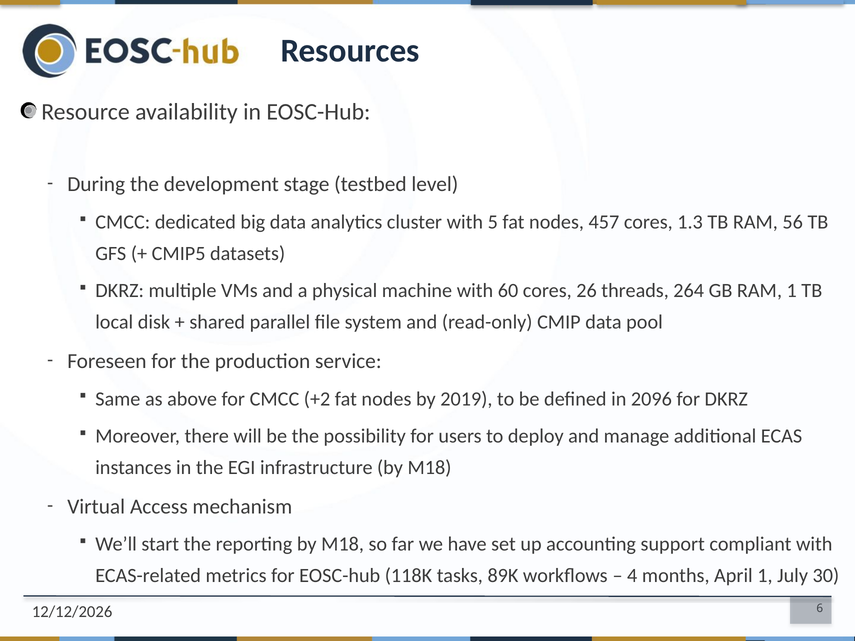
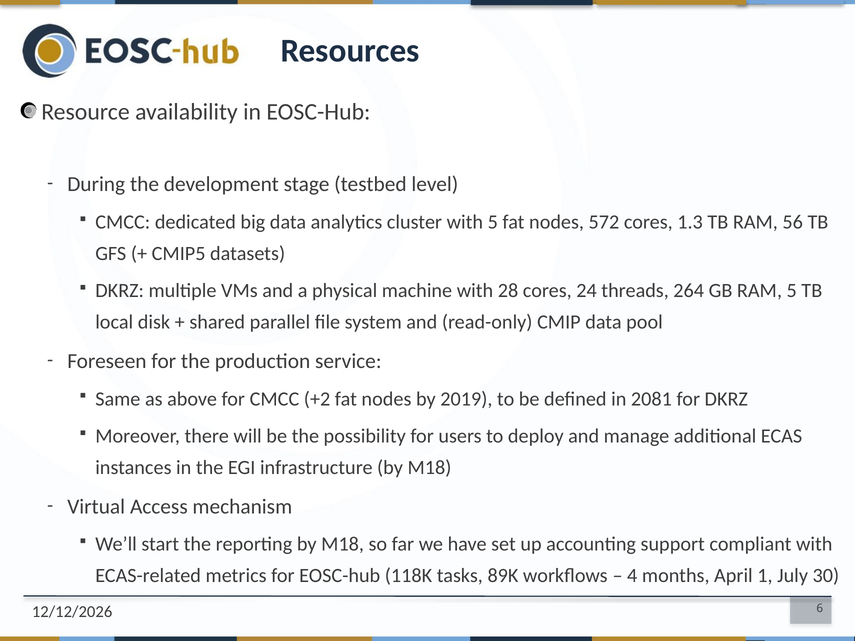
457: 457 -> 572
60: 60 -> 28
26: 26 -> 24
RAM 1: 1 -> 5
2096: 2096 -> 2081
